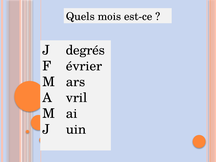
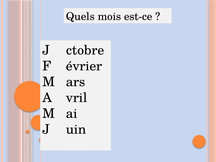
degrés: degrés -> ctobre
